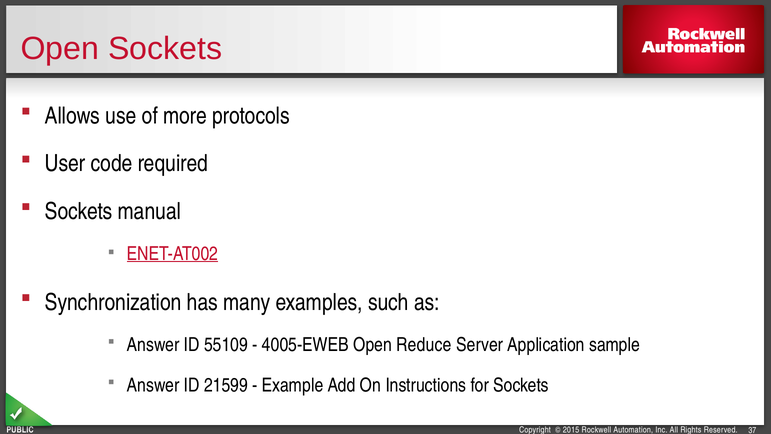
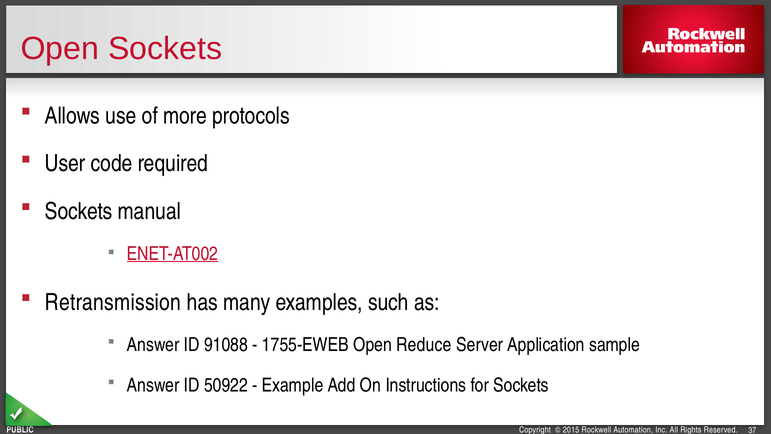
Synchronization: Synchronization -> Retransmission
55109: 55109 -> 91088
4005-EWEB: 4005-EWEB -> 1755-EWEB
21599: 21599 -> 50922
